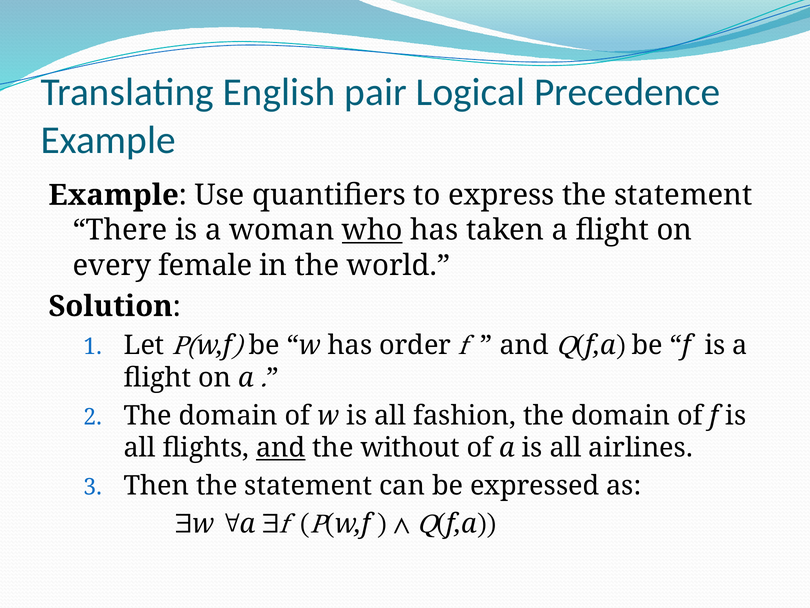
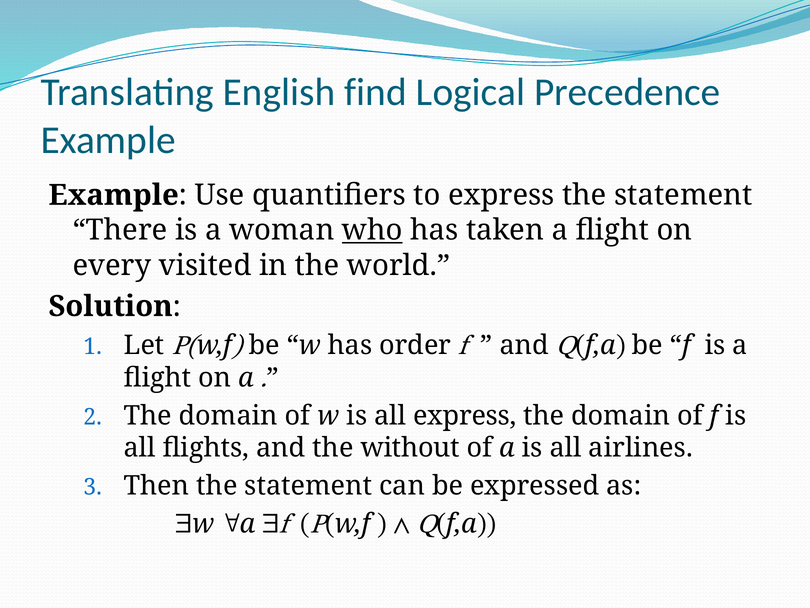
pair: pair -> find
female: female -> visited
all fashion: fashion -> express
and at (281, 448) underline: present -> none
